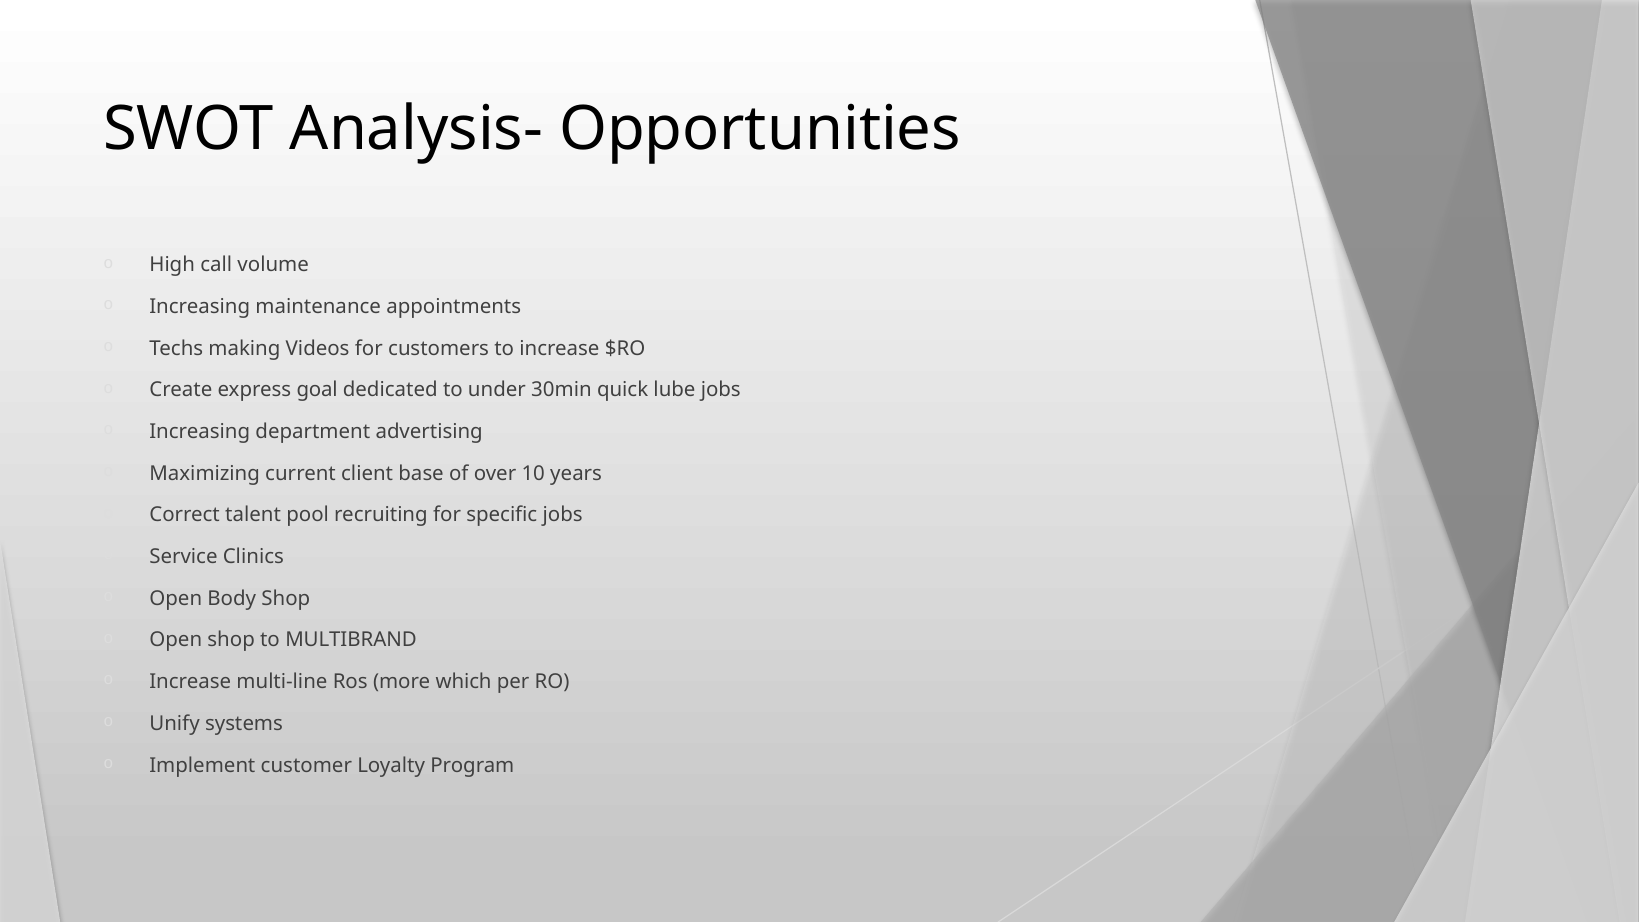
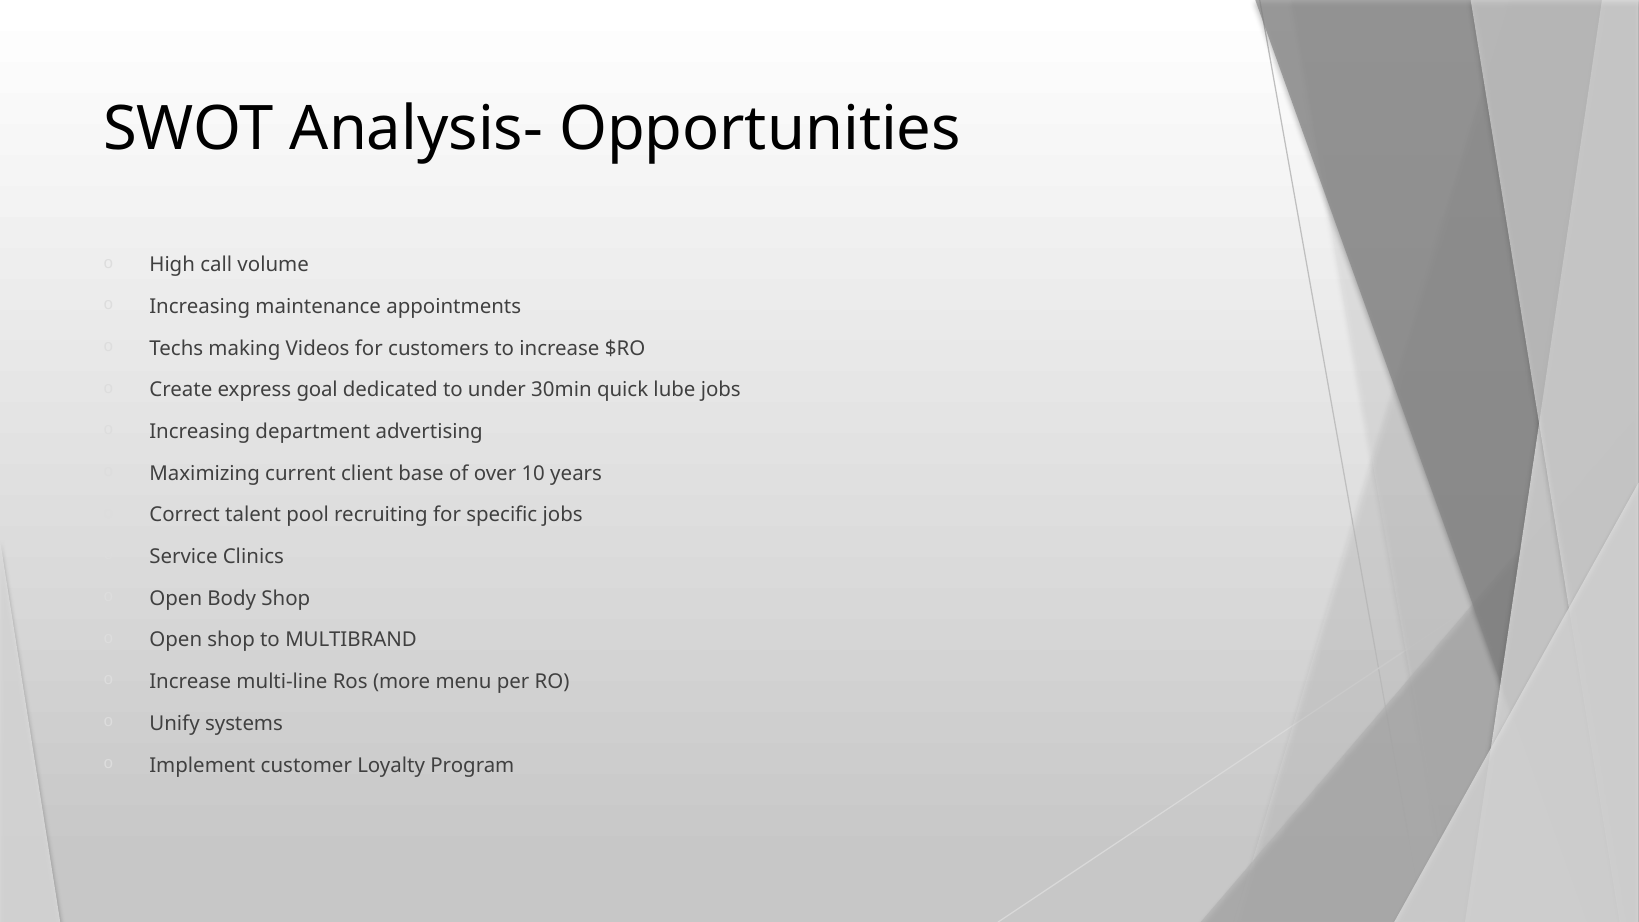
which: which -> menu
